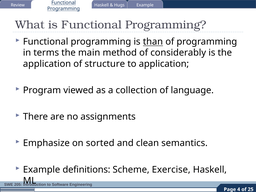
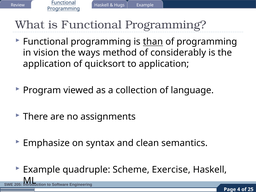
terms: terms -> vision
main: main -> ways
structure: structure -> quicksort
sorted: sorted -> syntax
definitions: definitions -> quadruple
